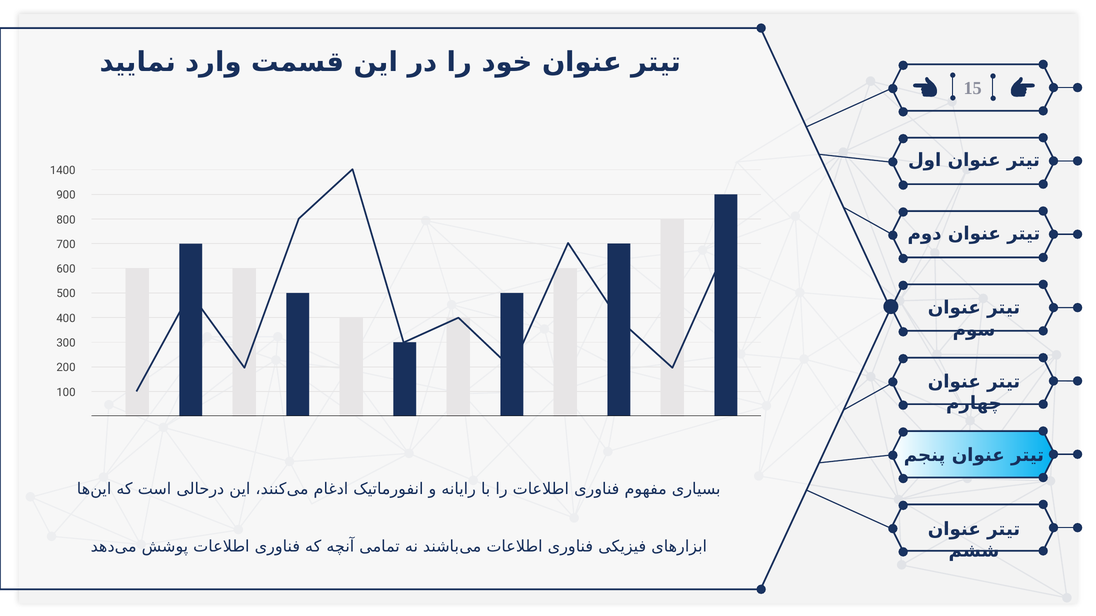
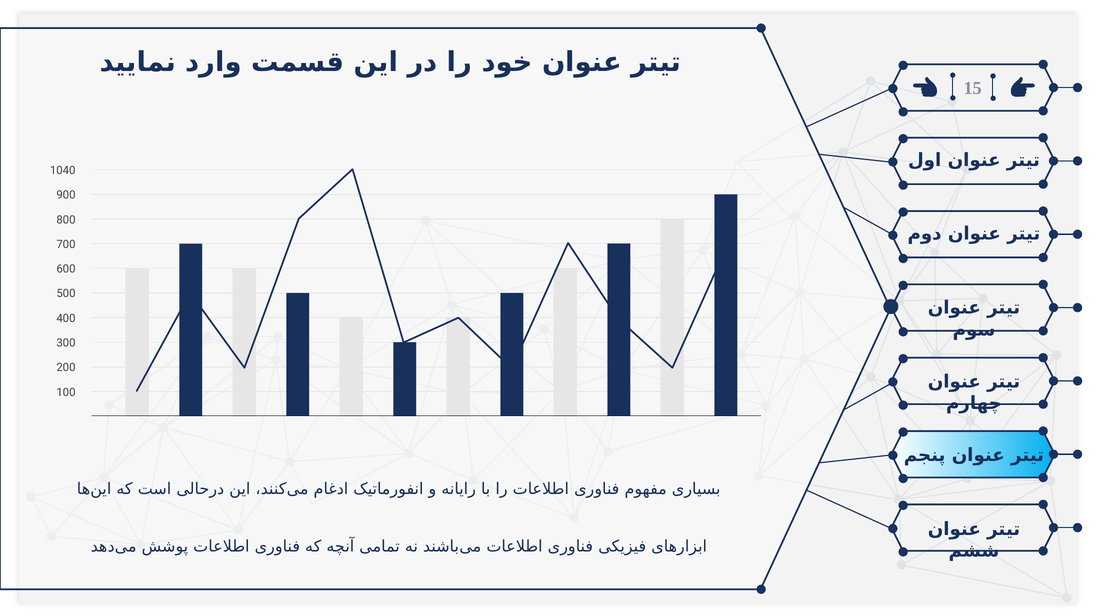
1400: 1400 -> 1040
